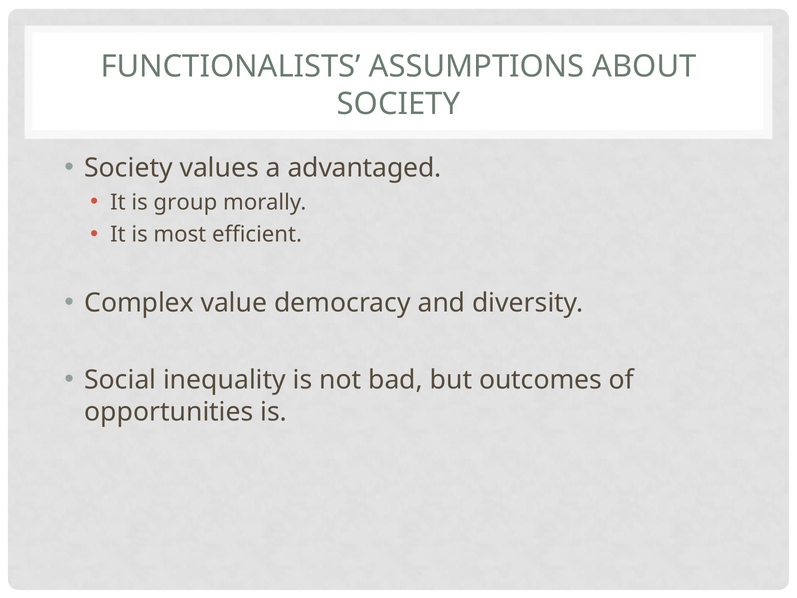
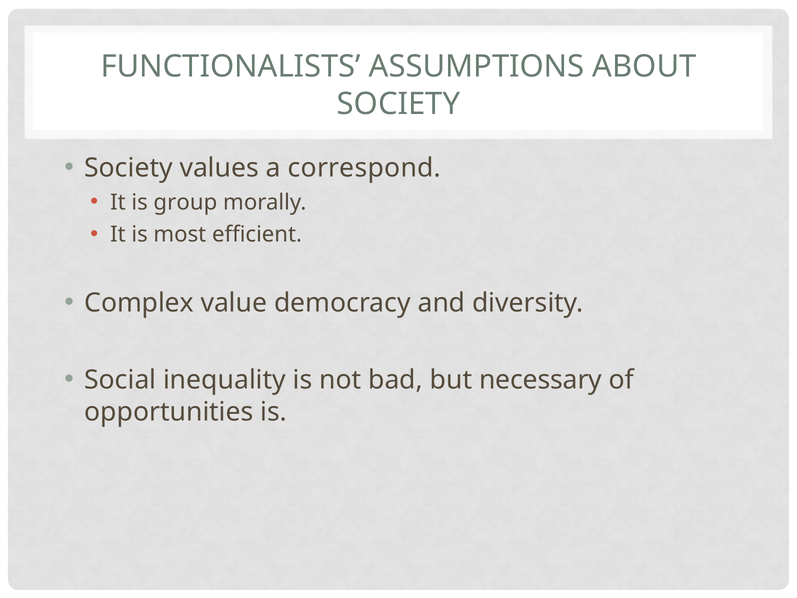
advantaged: advantaged -> correspond
outcomes: outcomes -> necessary
